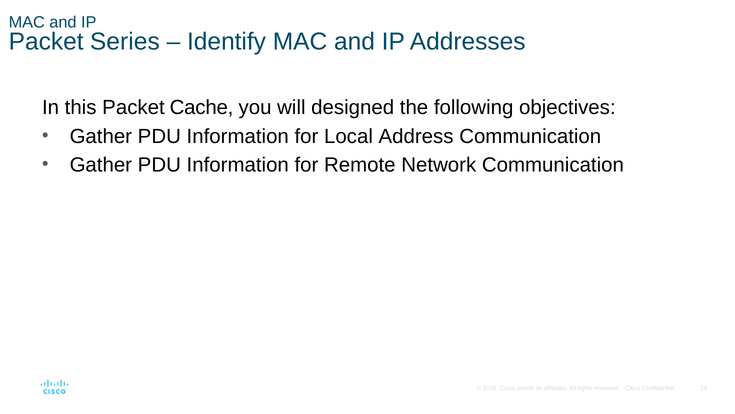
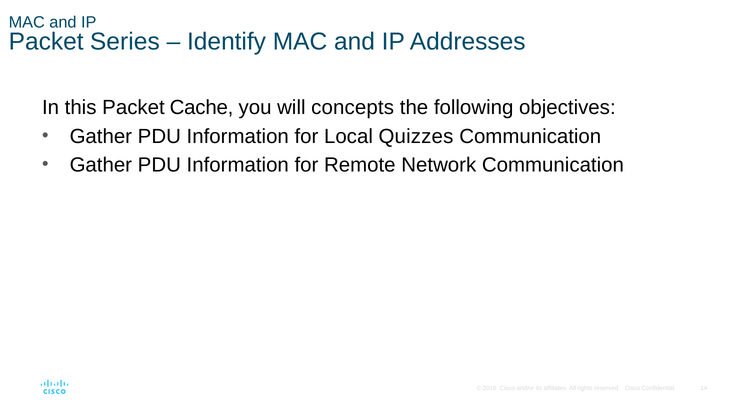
designed: designed -> concepts
Address: Address -> Quizzes
